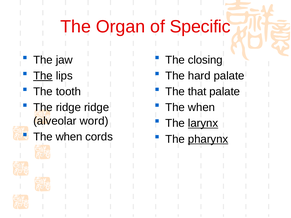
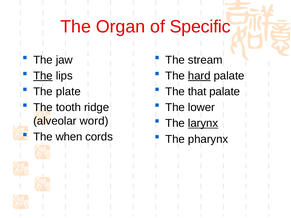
closing: closing -> stream
hard underline: none -> present
tooth: tooth -> plate
The ridge: ridge -> tooth
when at (201, 108): when -> lower
pharynx underline: present -> none
